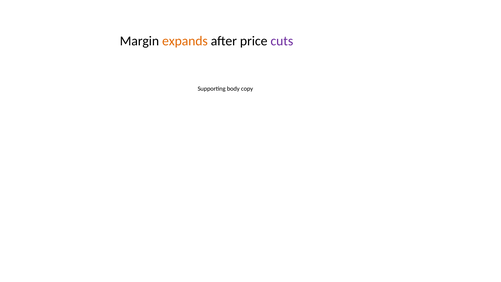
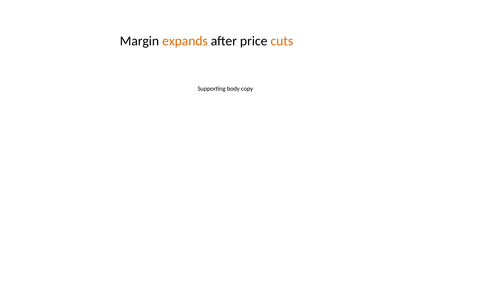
cuts colour: purple -> orange
